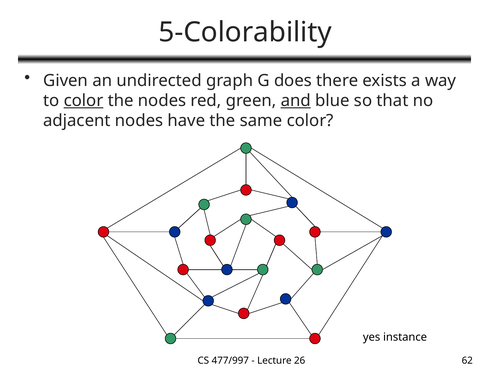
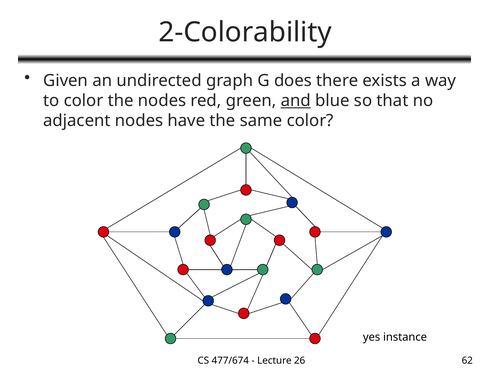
5-Colorability: 5-Colorability -> 2-Colorability
color at (84, 101) underline: present -> none
477/997: 477/997 -> 477/674
